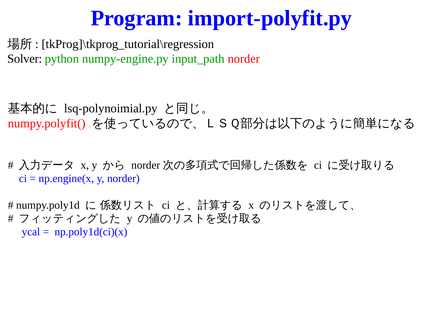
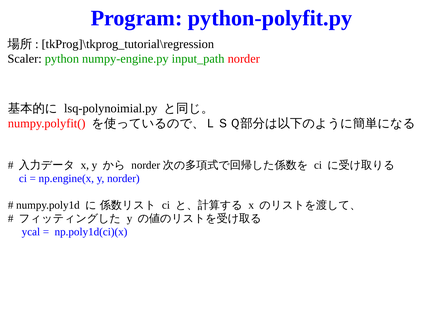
import-polyfit.py: import-polyfit.py -> python-polyfit.py
Solver: Solver -> Scaler
